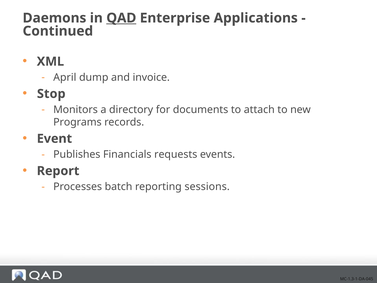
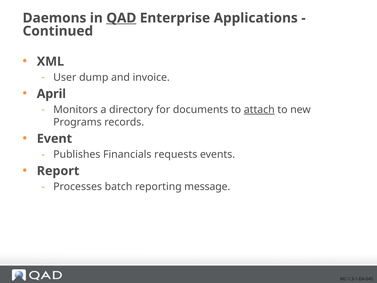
April: April -> User
Stop: Stop -> April
attach underline: none -> present
sessions: sessions -> message
